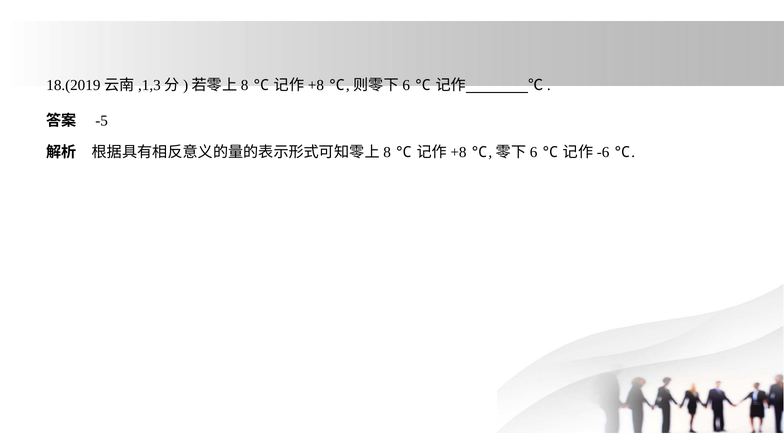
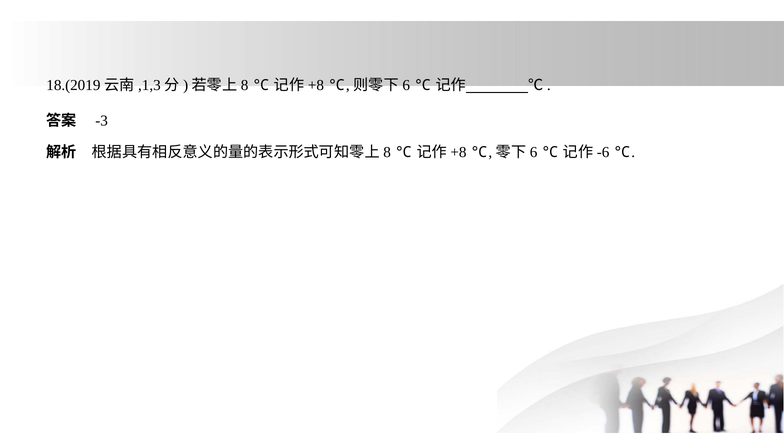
-5: -5 -> -3
